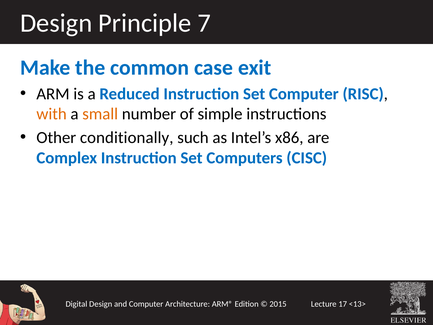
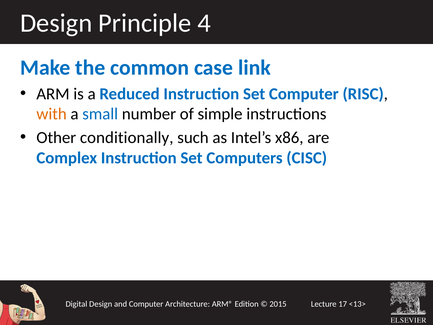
7: 7 -> 4
exit: exit -> link
small colour: orange -> blue
